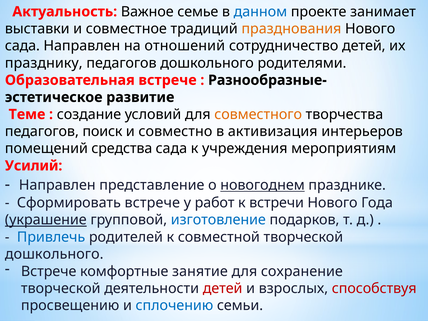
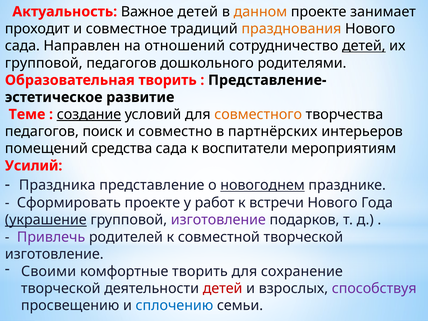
Важное семье: семье -> детей
данном colour: blue -> orange
выставки: выставки -> проходит
детей at (364, 46) underline: none -> present
празднику at (44, 63): празднику -> групповой
Образовательная встрече: встрече -> творить
Разнообразные-: Разнообразные- -> Представление-
создание underline: none -> present
активизация: активизация -> партнёрских
учреждения: учреждения -> воспитатели
Направлен at (57, 185): Направлен -> Праздника
Сформировать встрече: встрече -> проекте
изготовление at (218, 220) colour: blue -> purple
Привлечь colour: blue -> purple
дошкольного at (54, 254): дошкольного -> изготовление
Встрече at (49, 271): Встрече -> Своими
комфортные занятие: занятие -> творить
способствуя colour: red -> purple
